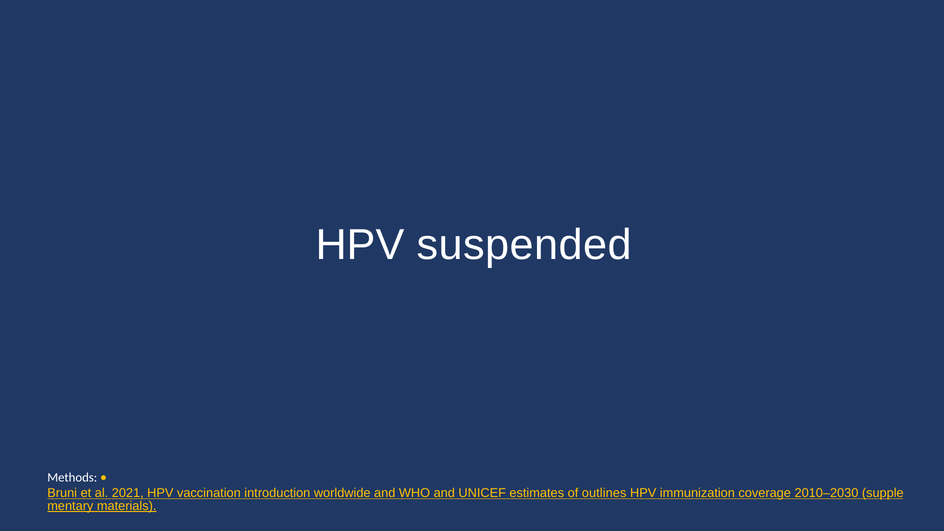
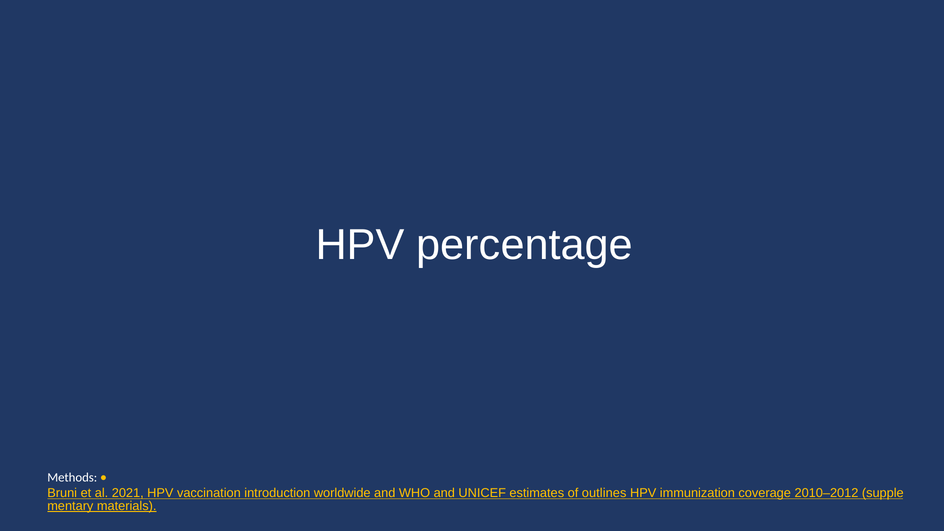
suspended: suspended -> percentage
2010–2030: 2010–2030 -> 2010–2012
